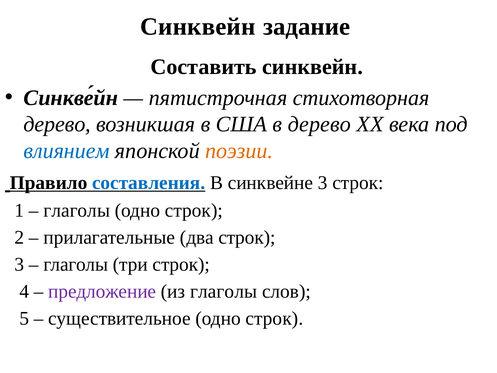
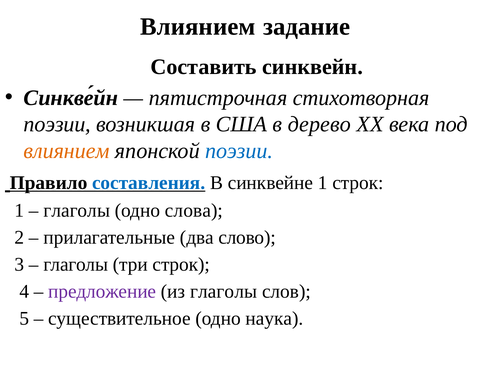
Синквейн at (198, 27): Синквейн -> Влиянием
дерево at (57, 124): дерево -> поэзии
влиянием at (67, 151) colour: blue -> orange
поэзии at (239, 151) colour: orange -> blue
синквейне 3: 3 -> 1
строк at (194, 210): строк -> слова
два строк: строк -> слово
существительное одно строк: строк -> наука
